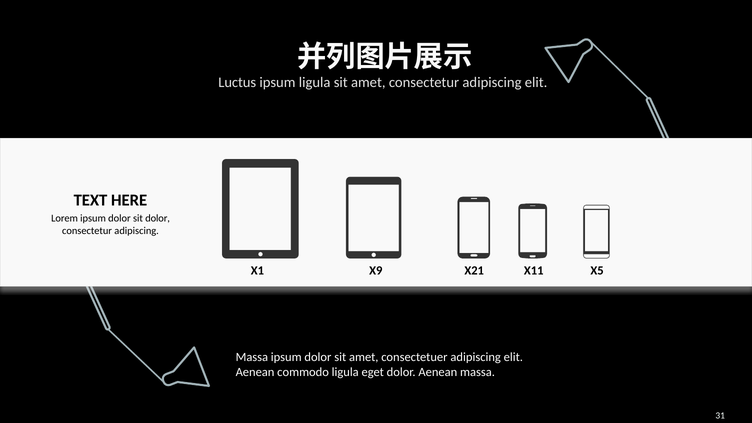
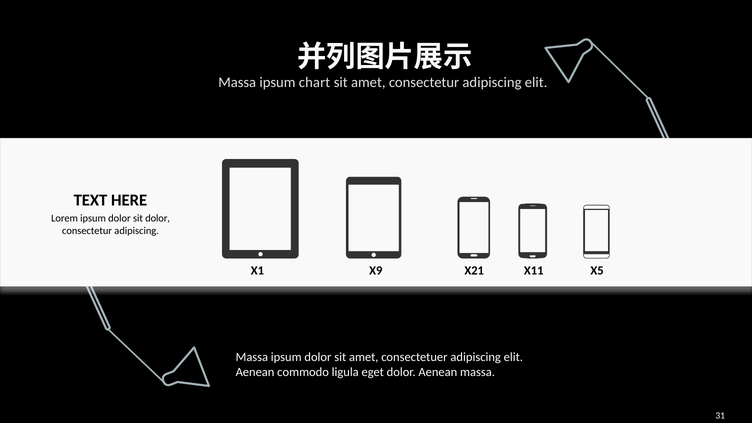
Luctus at (237, 82): Luctus -> Massa
ipsum ligula: ligula -> chart
